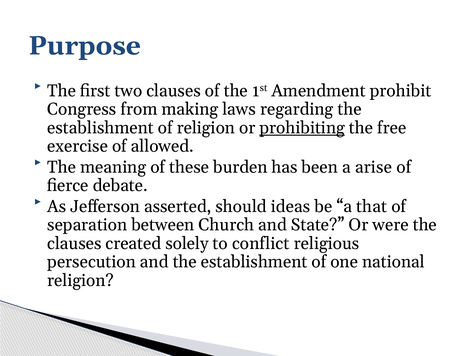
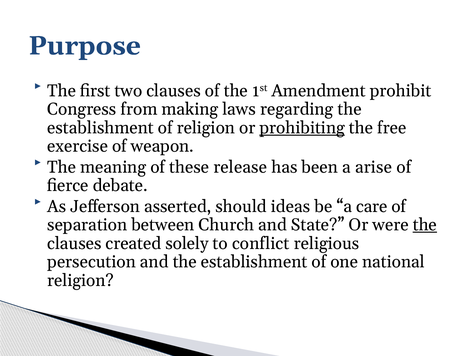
allowed: allowed -> weapon
burden: burden -> release
that: that -> care
the at (425, 225) underline: none -> present
